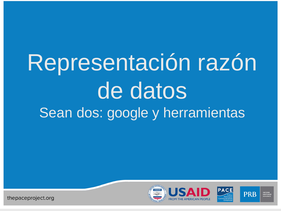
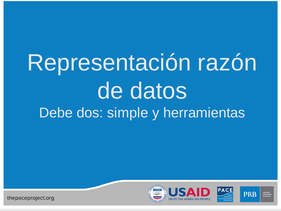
Sean: Sean -> Debe
google: google -> simple
